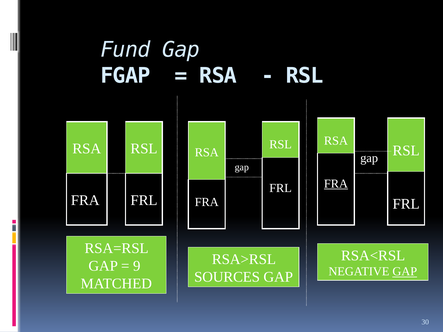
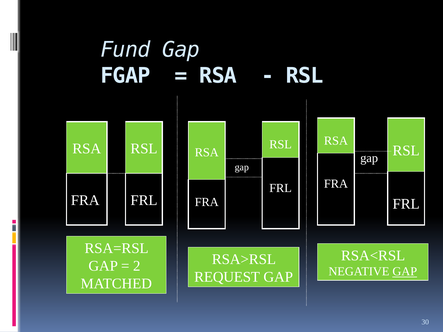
FRA at (336, 184) underline: present -> none
9: 9 -> 2
SOURCES: SOURCES -> REQUEST
